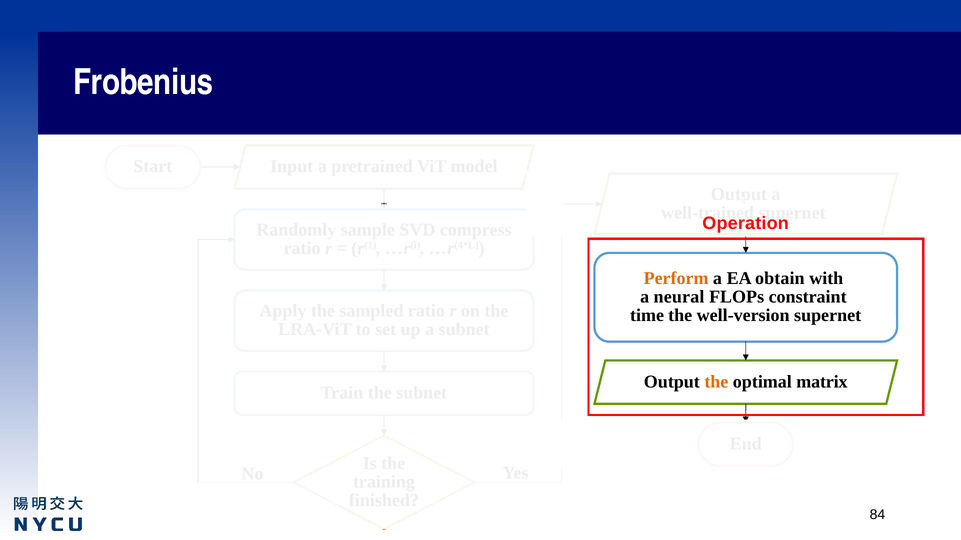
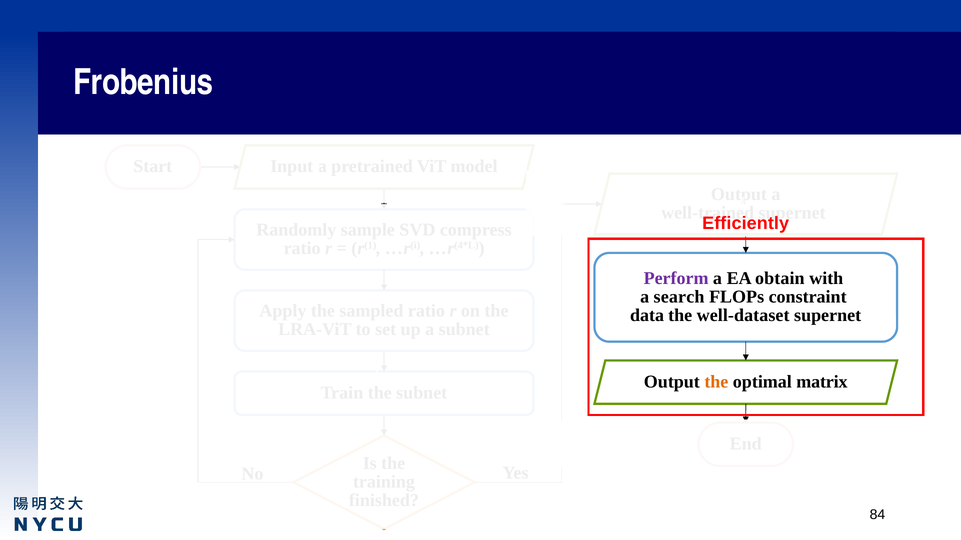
Operation: Operation -> Efficiently
Perform colour: orange -> purple
neural: neural -> search
time: time -> data
well-version: well-version -> well-dataset
